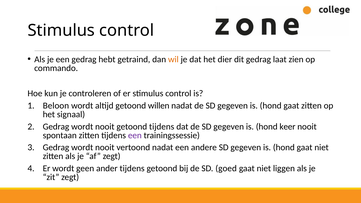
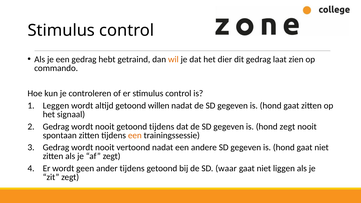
Beloon: Beloon -> Leggen
hond keer: keer -> zegt
een at (135, 135) colour: purple -> orange
goed: goed -> waar
